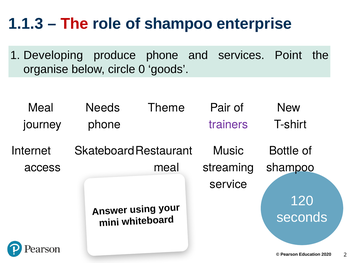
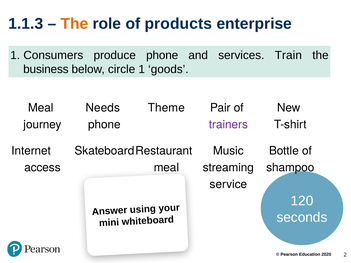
The at (74, 24) colour: red -> orange
role of shampoo: shampoo -> products
Developing: Developing -> Consumers
Point: Point -> Train
organise: organise -> business
circle 0: 0 -> 1
